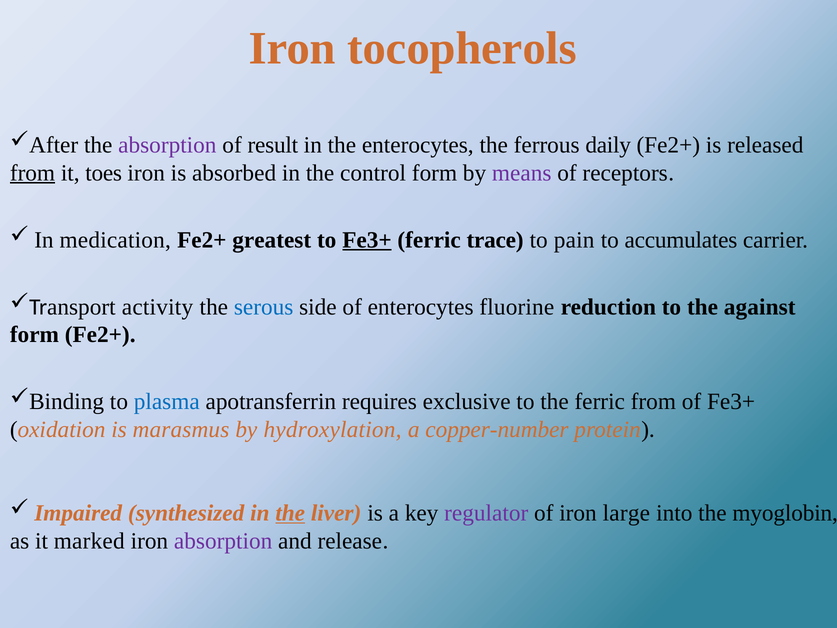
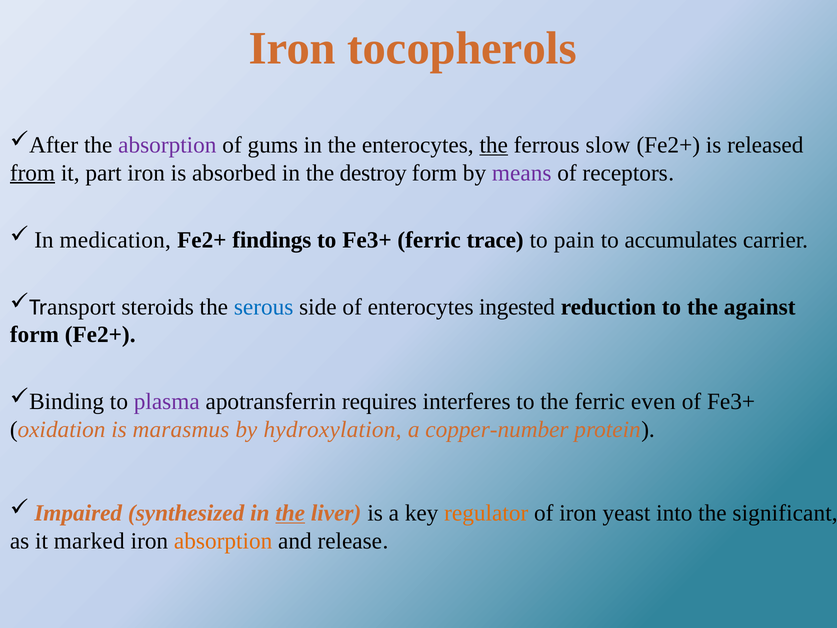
result: result -> gums
the at (494, 145) underline: none -> present
daily: daily -> slow
toes: toes -> part
control: control -> destroy
greatest: greatest -> findings
Fe3+ at (367, 240) underline: present -> none
activity: activity -> steroids
fluorine: fluorine -> ingested
plasma colour: blue -> purple
exclusive: exclusive -> interferes
ferric from: from -> even
regulator colour: purple -> orange
large: large -> yeast
myoglobin: myoglobin -> significant
absorption at (223, 541) colour: purple -> orange
